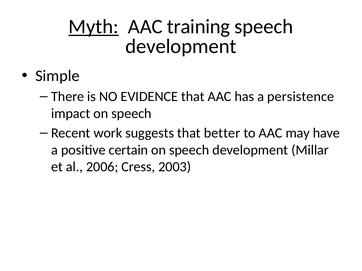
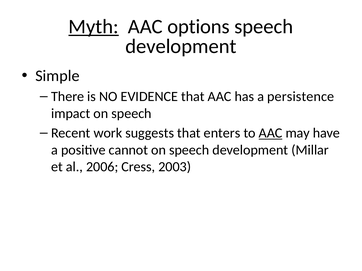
training: training -> options
better: better -> enters
AAC at (271, 133) underline: none -> present
certain: certain -> cannot
